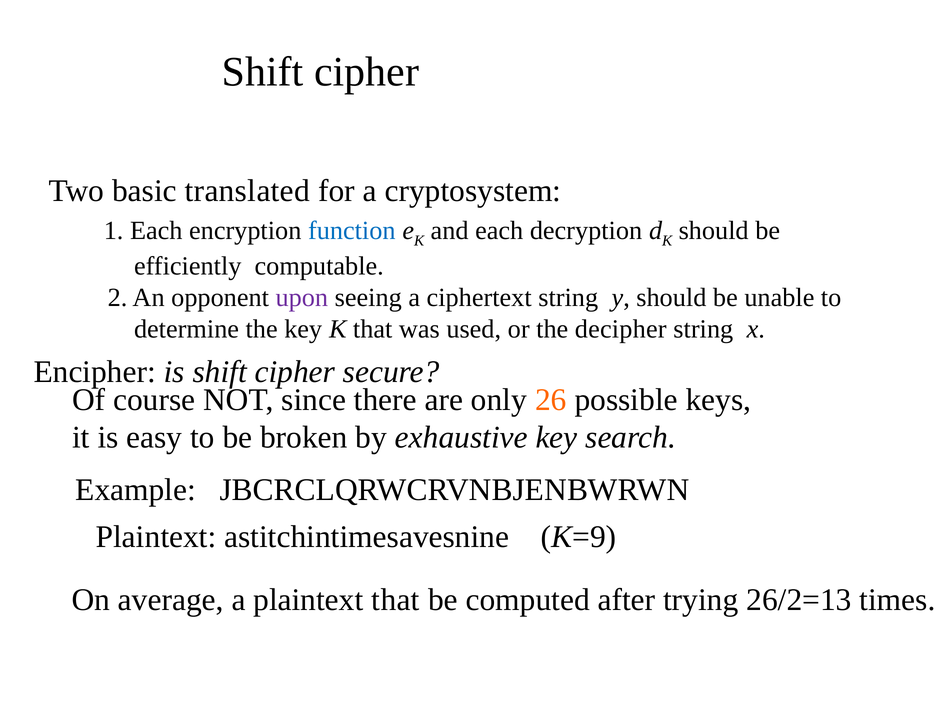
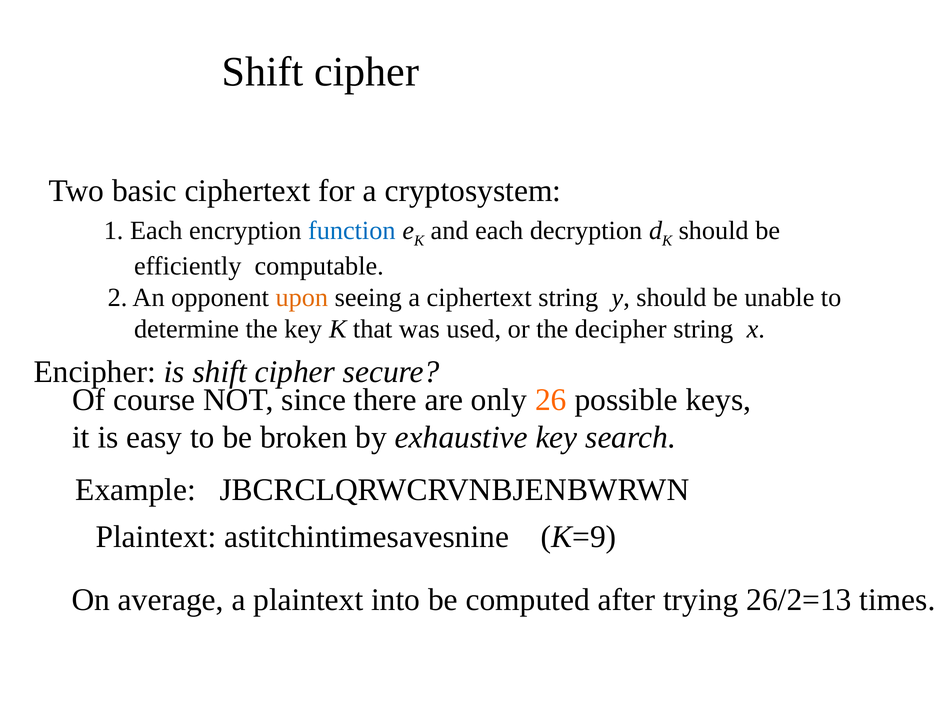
basic translated: translated -> ciphertext
upon colour: purple -> orange
plaintext that: that -> into
